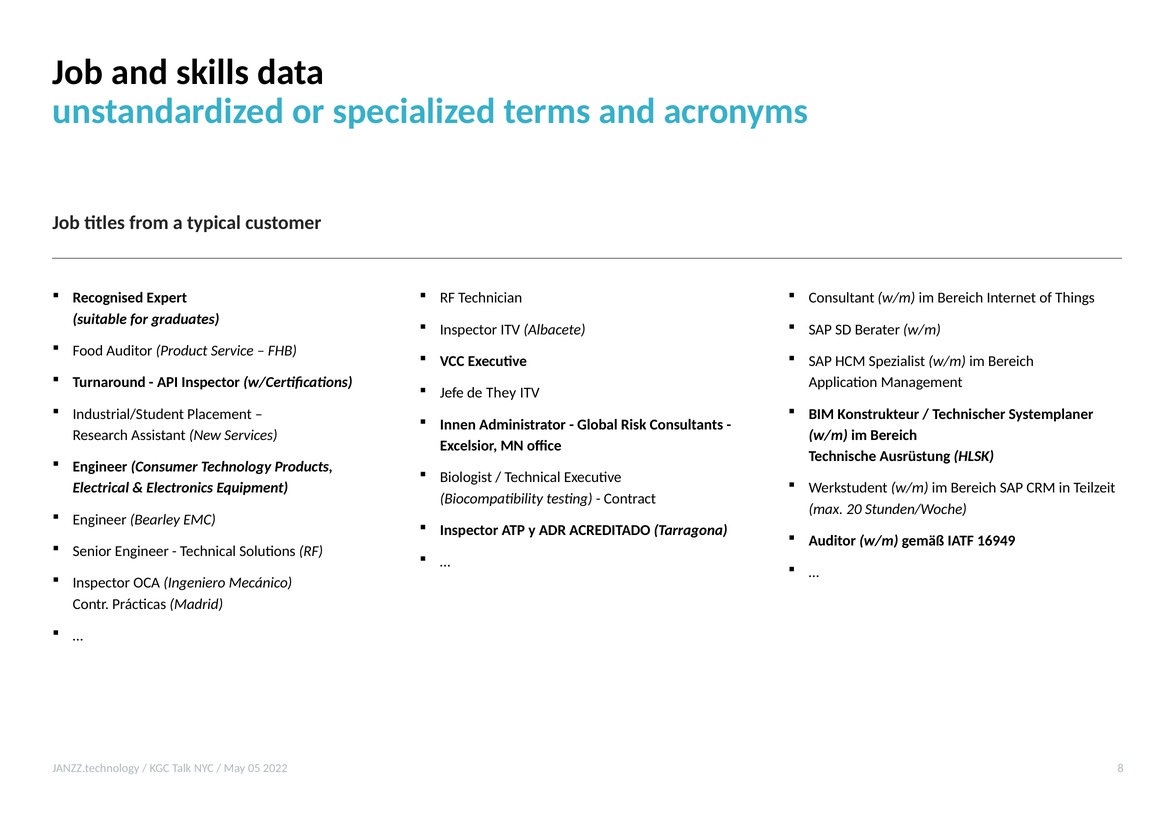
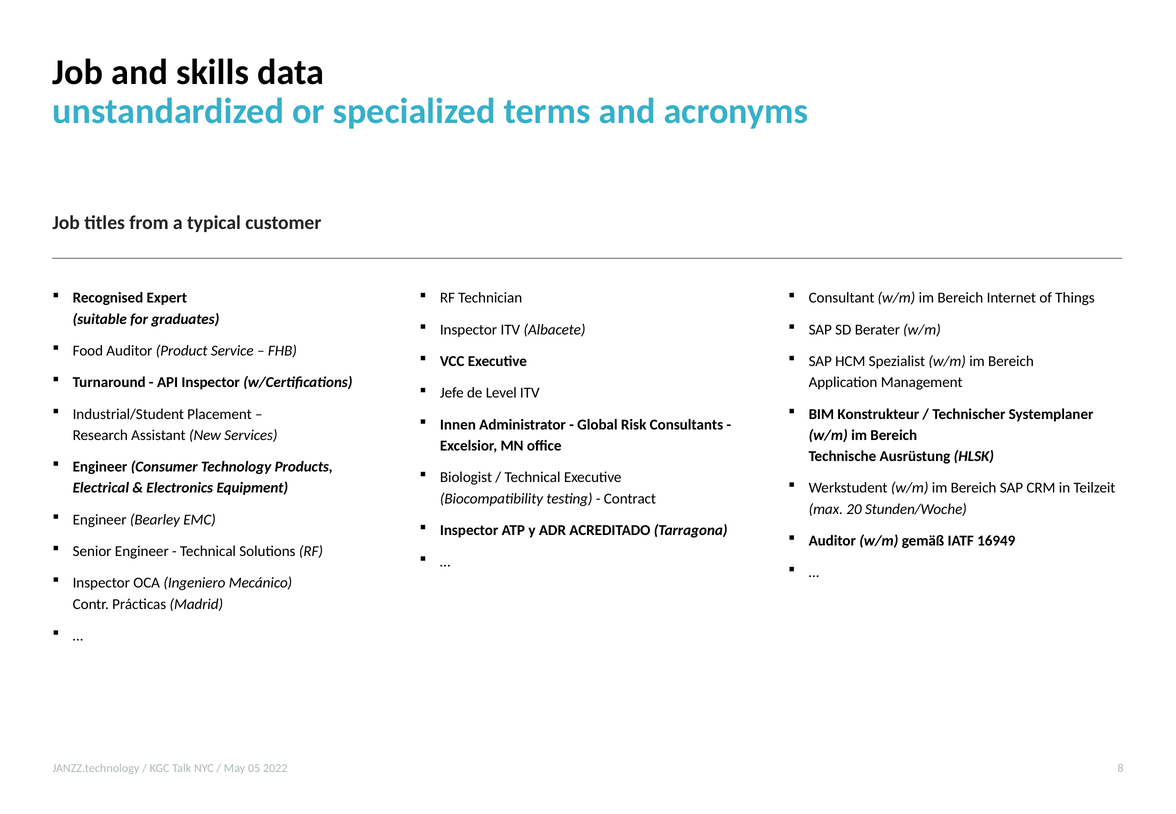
They: They -> Level
